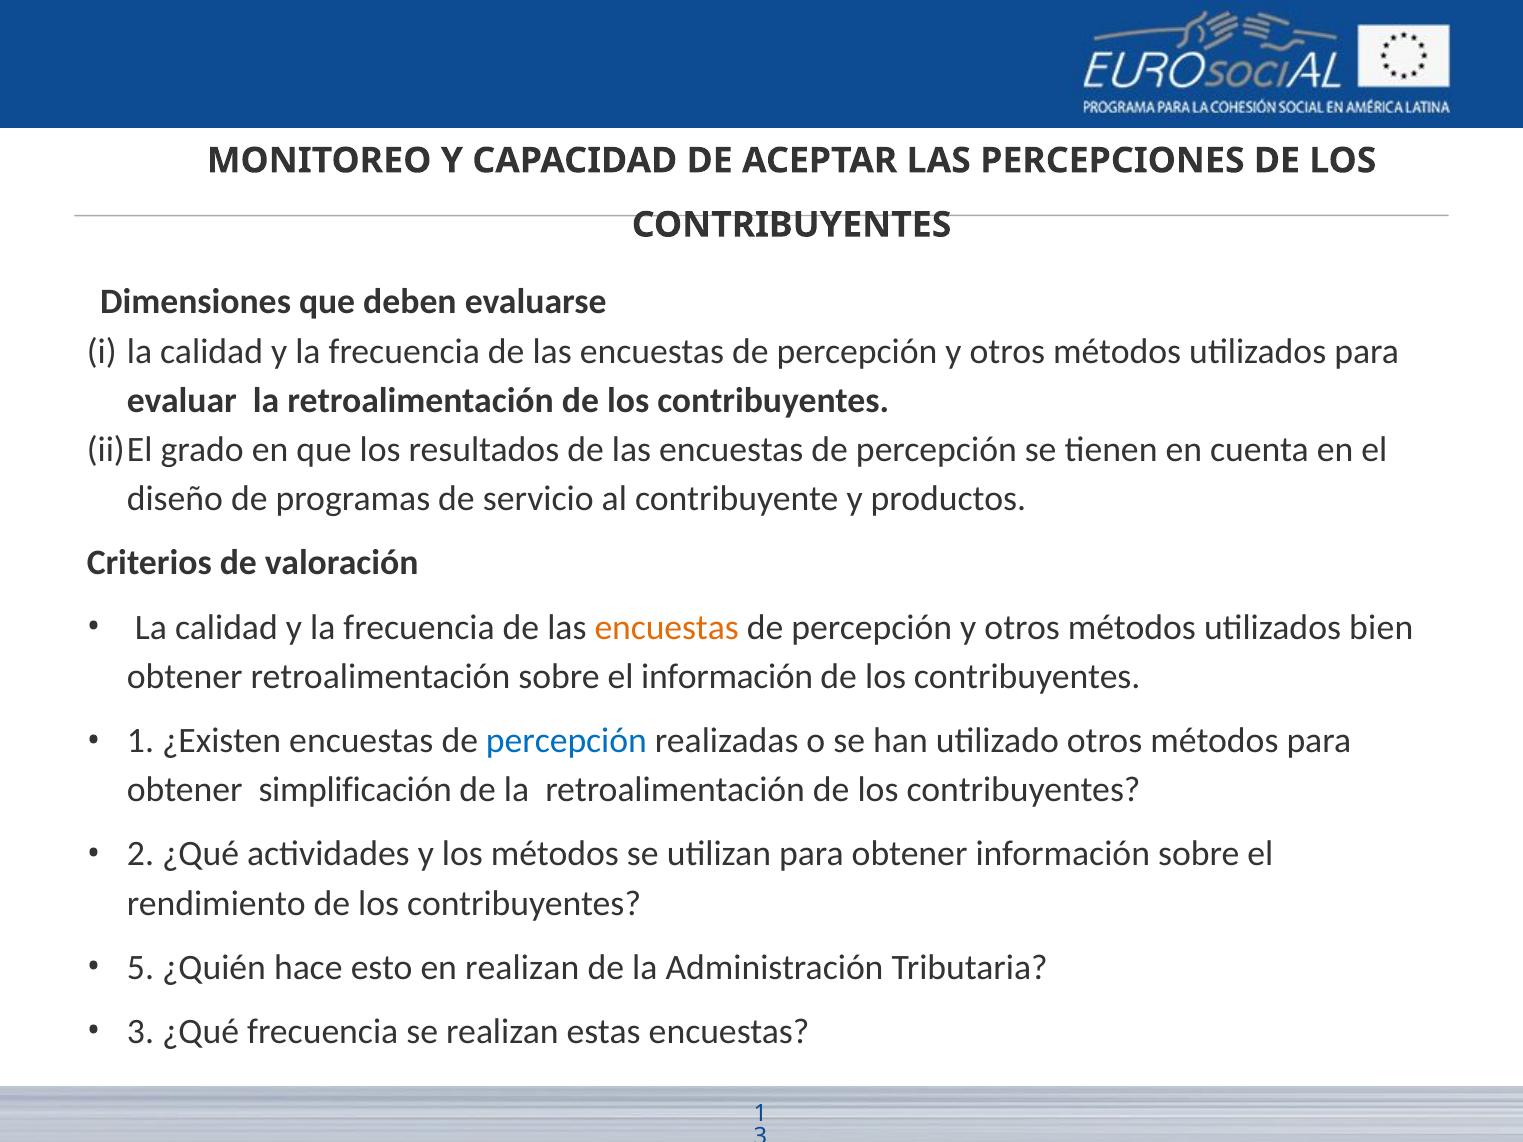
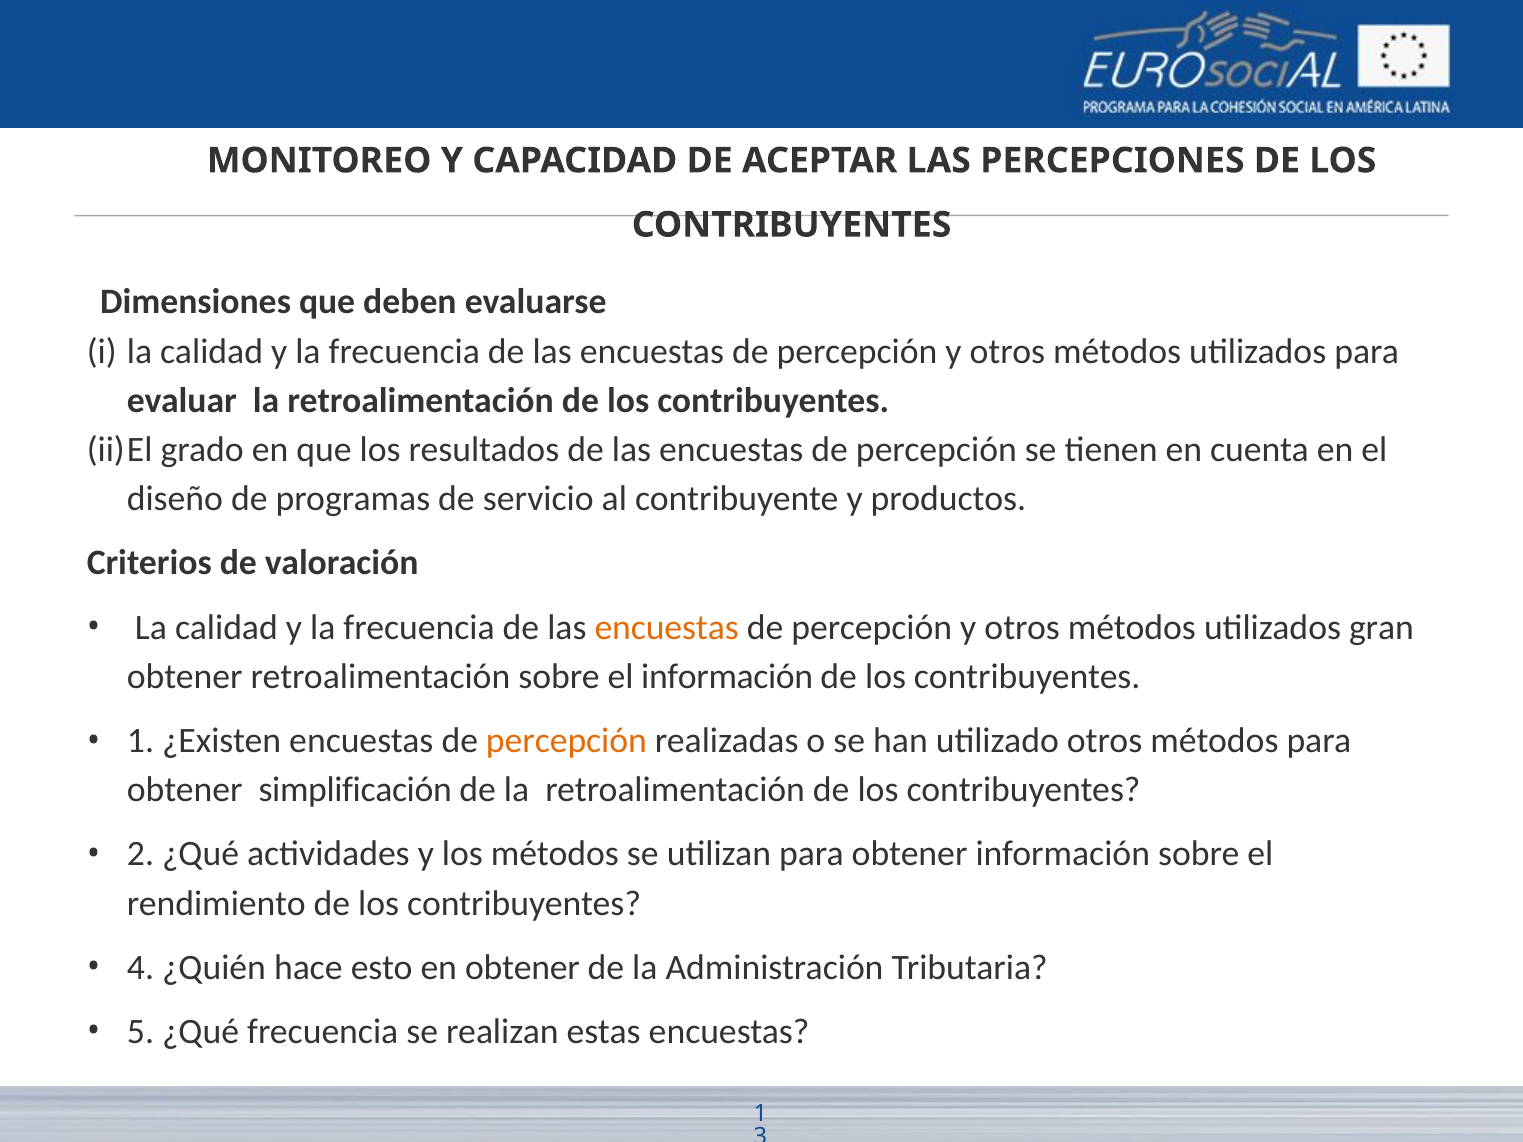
bien: bien -> gran
percepción at (566, 741) colour: blue -> orange
5: 5 -> 4
en realizan: realizan -> obtener
3 at (140, 1032): 3 -> 5
